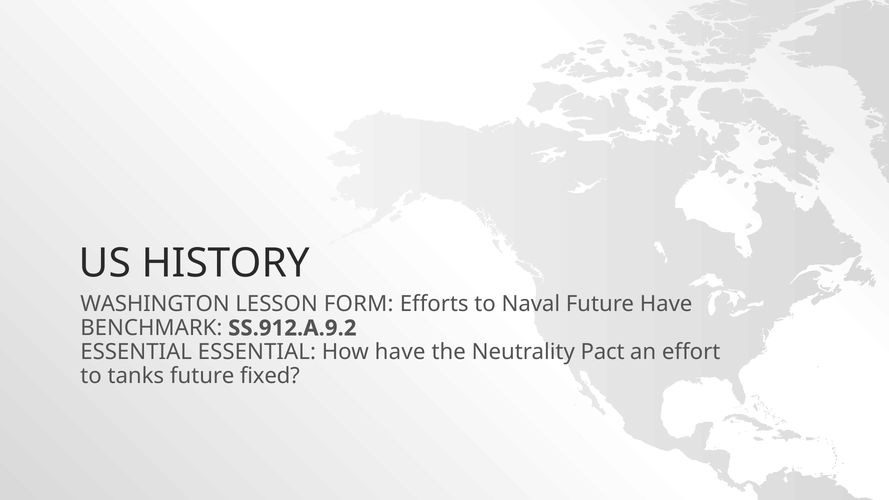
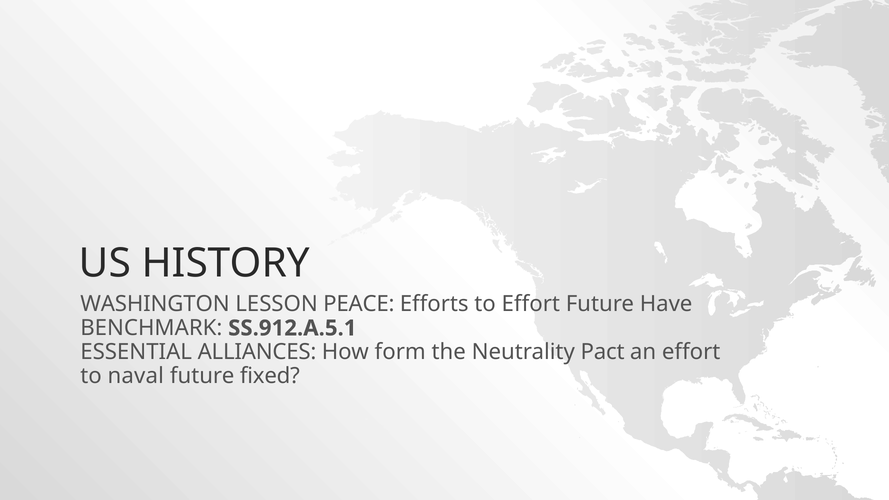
FORM: FORM -> PEACE
to Naval: Naval -> Effort
SS.912.A.9.2: SS.912.A.9.2 -> SS.912.A.5.1
ESSENTIAL ESSENTIAL: ESSENTIAL -> ALLIANCES
How have: have -> form
tanks: tanks -> naval
